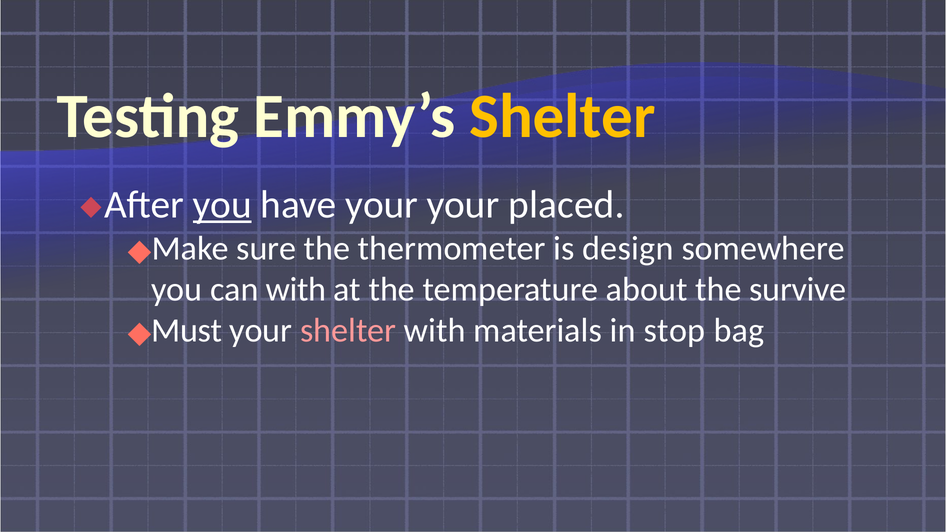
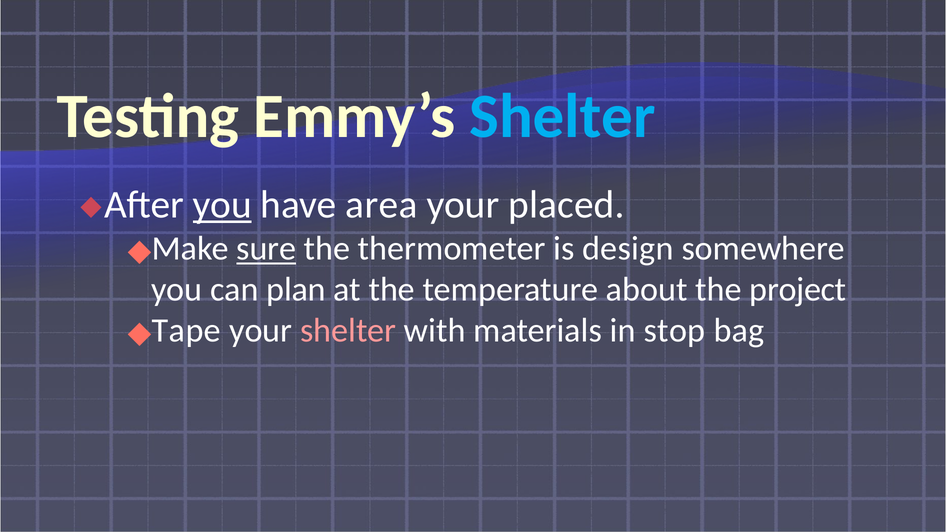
Shelter at (562, 117) colour: yellow -> light blue
have your: your -> area
sure underline: none -> present
can with: with -> plan
survive: survive -> project
Must: Must -> Tape
